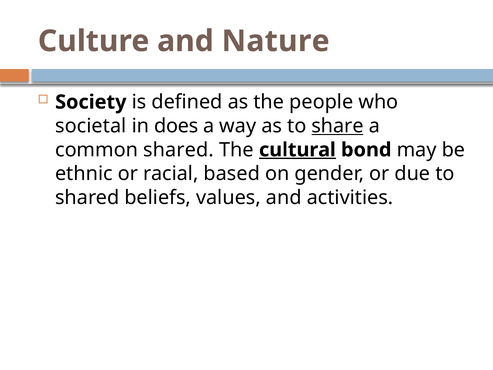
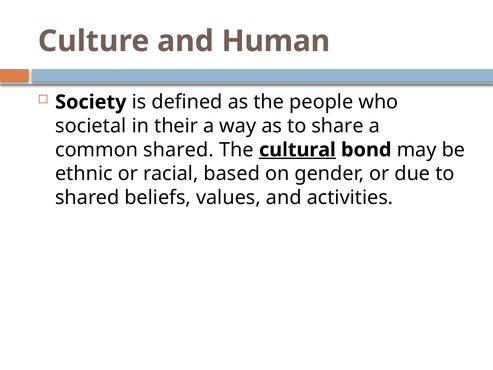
Nature: Nature -> Human
does: does -> their
share underline: present -> none
